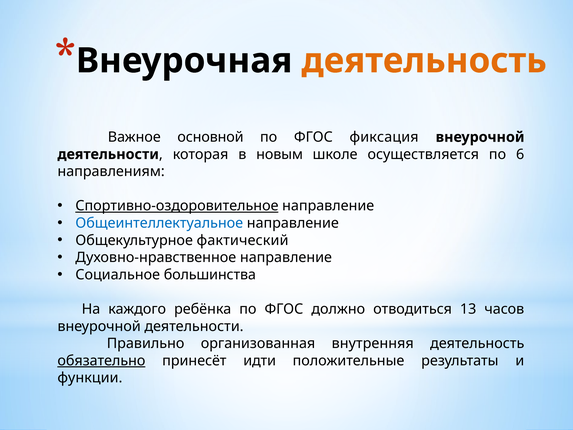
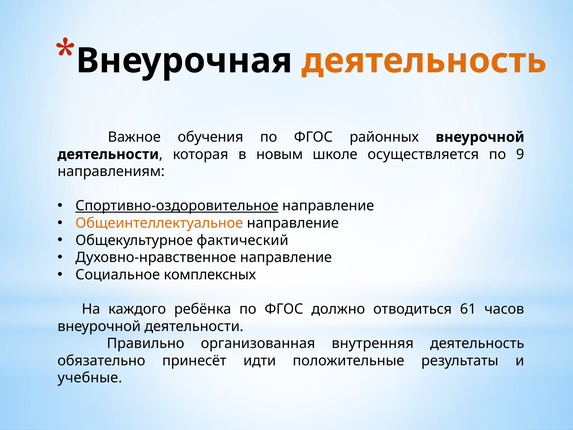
основной: основной -> обучения
фиксация: фиксация -> районных
6: 6 -> 9
Общеинтеллектуальное colour: blue -> orange
большинства: большинства -> комплексных
13: 13 -> 61
обязательно underline: present -> none
функции: функции -> учебные
